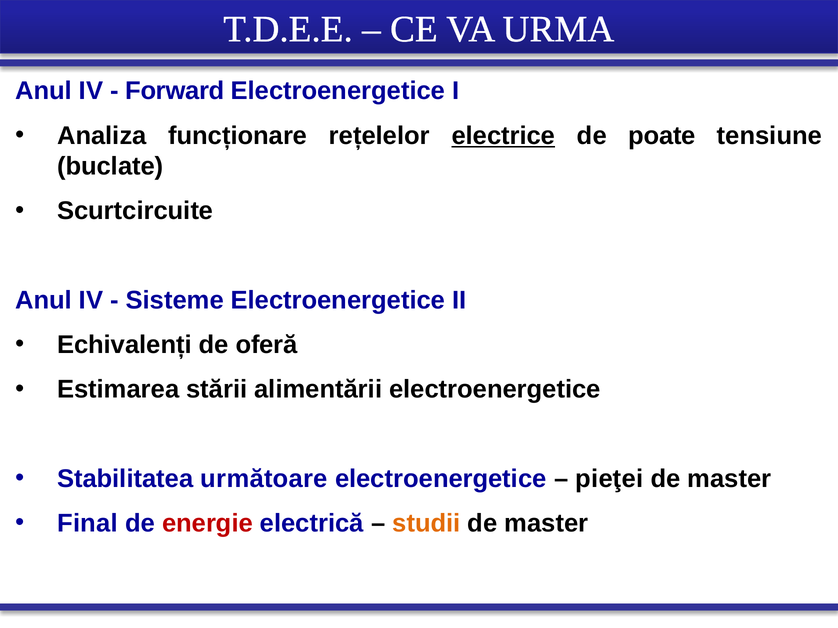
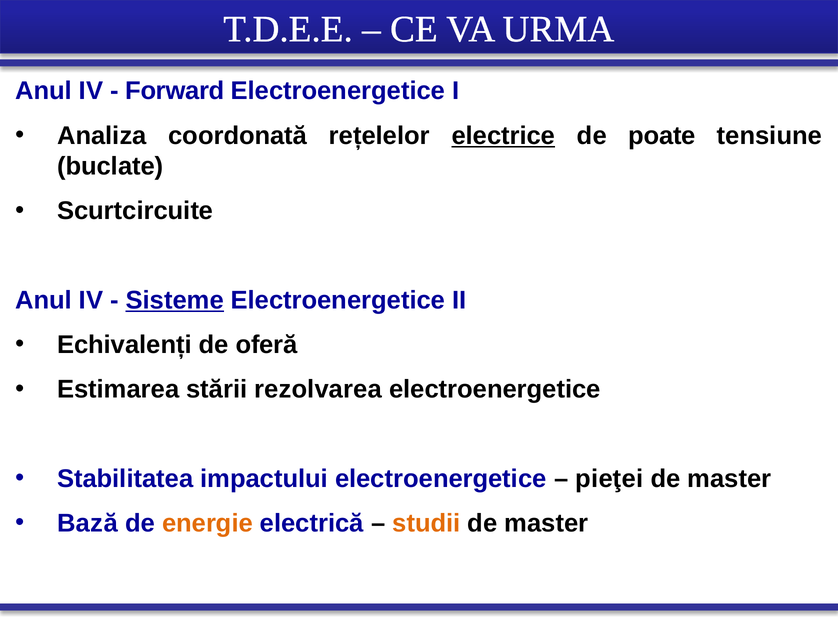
funcționare: funcționare -> coordonată
Sisteme underline: none -> present
alimentării: alimentării -> rezolvarea
următoare: următoare -> impactului
Final: Final -> Bază
energie colour: red -> orange
